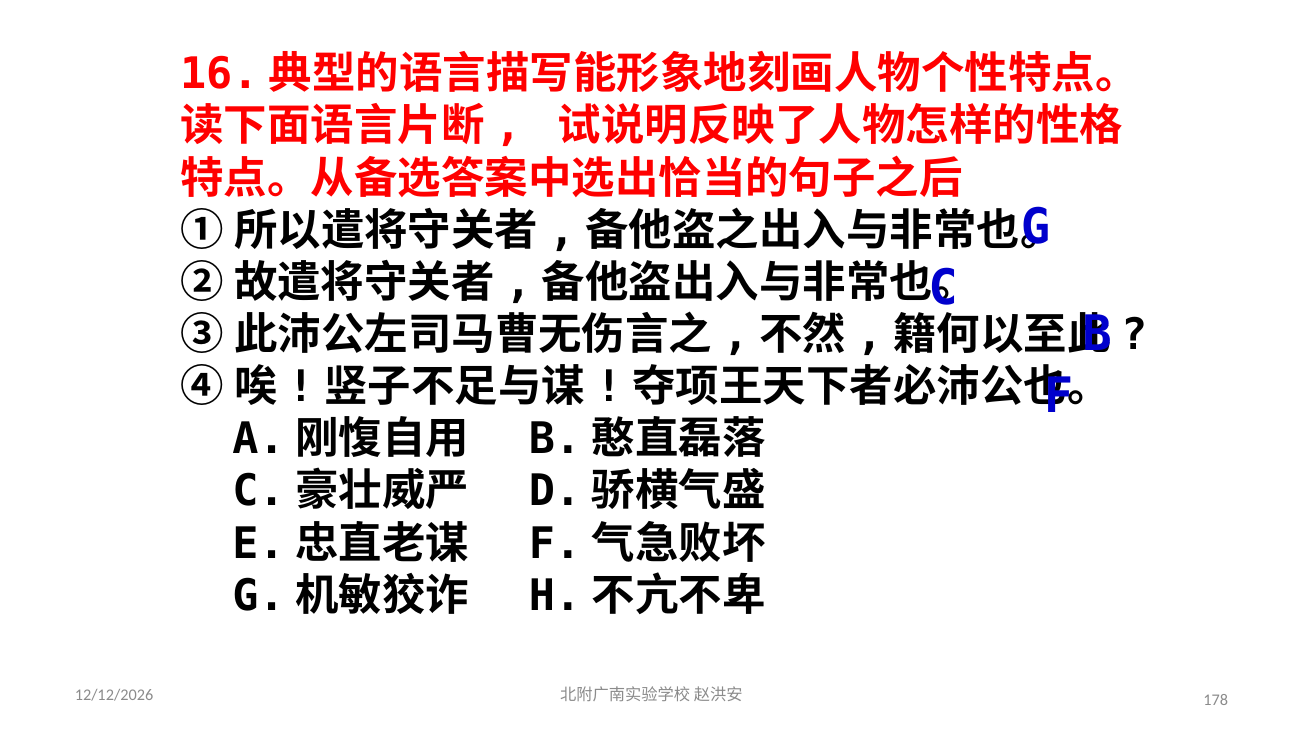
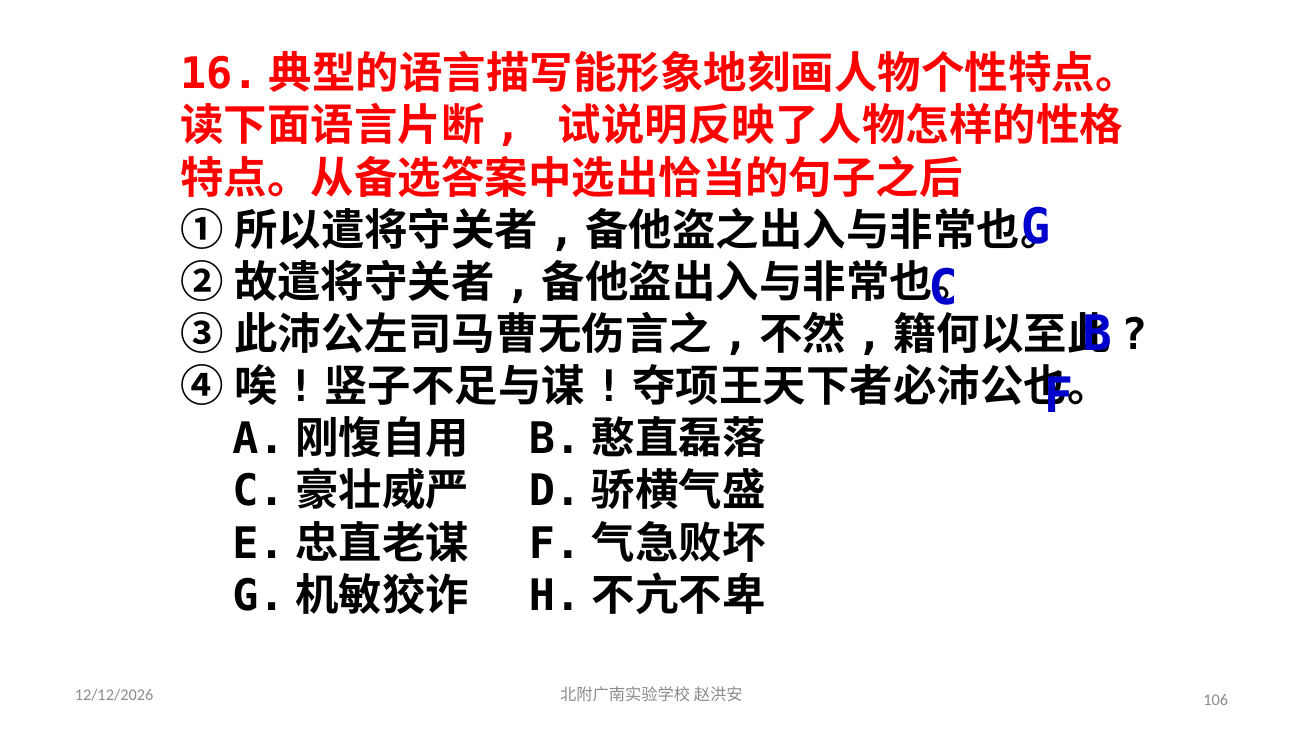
178: 178 -> 106
